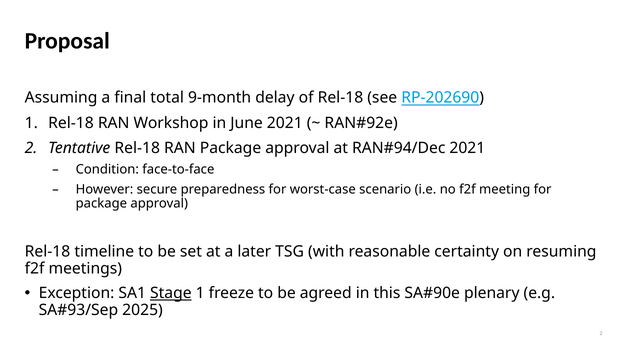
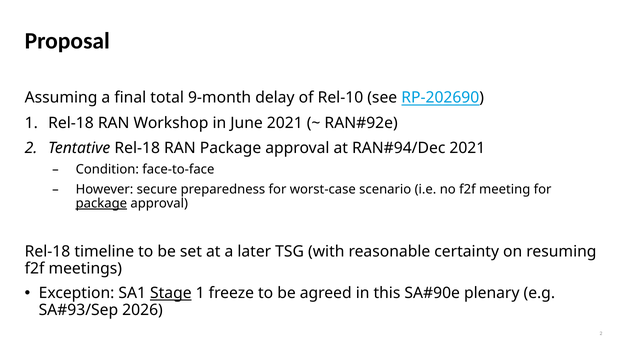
of Rel-18: Rel-18 -> Rel-10
package at (101, 203) underline: none -> present
2025: 2025 -> 2026
